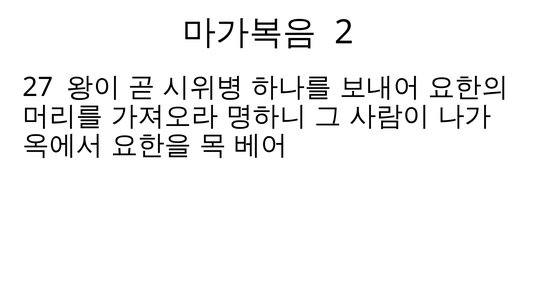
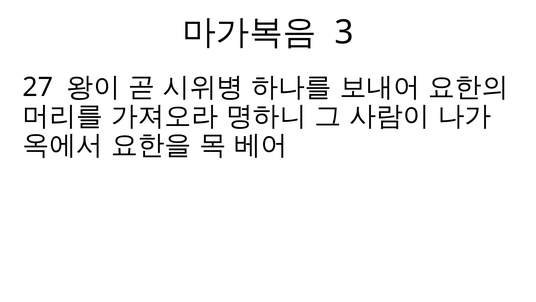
2: 2 -> 3
